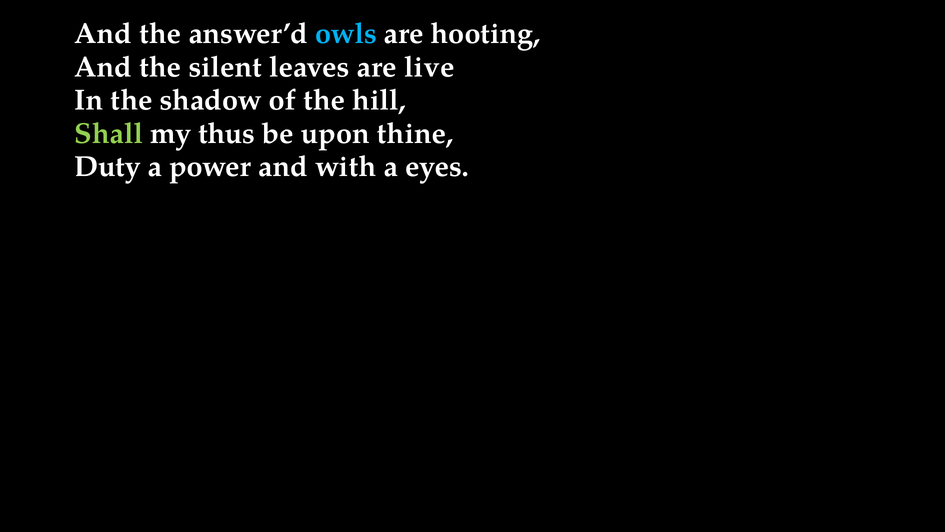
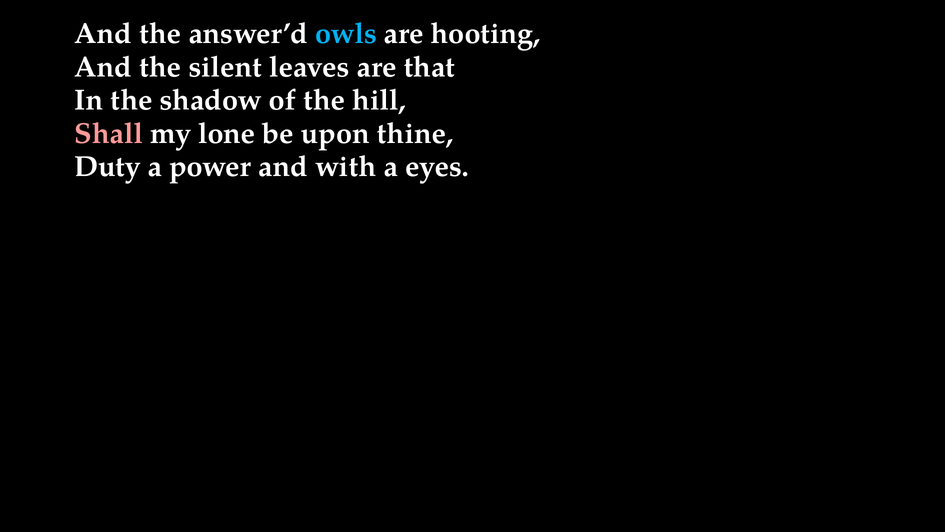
live: live -> that
Shall colour: light green -> pink
thus: thus -> lone
